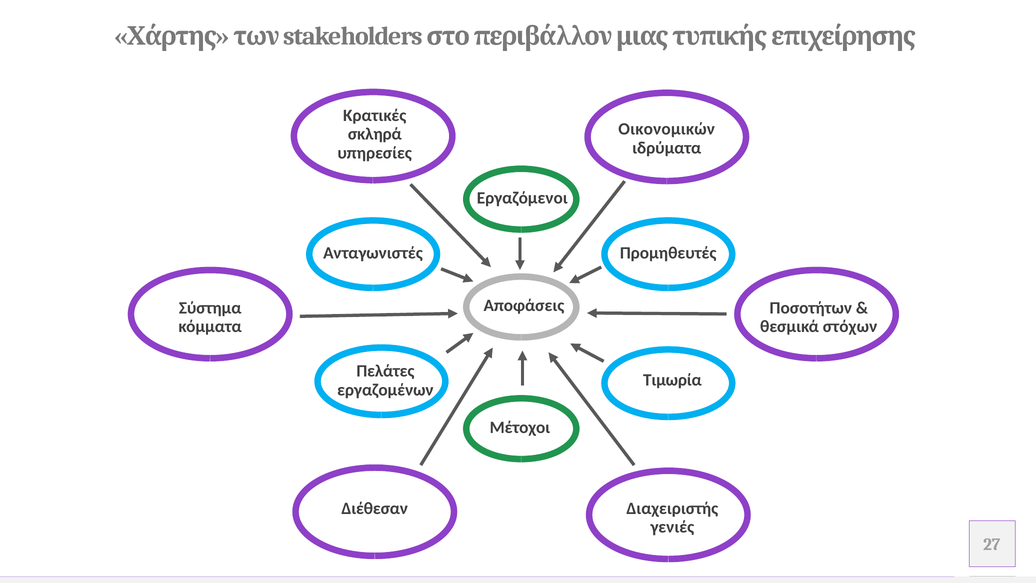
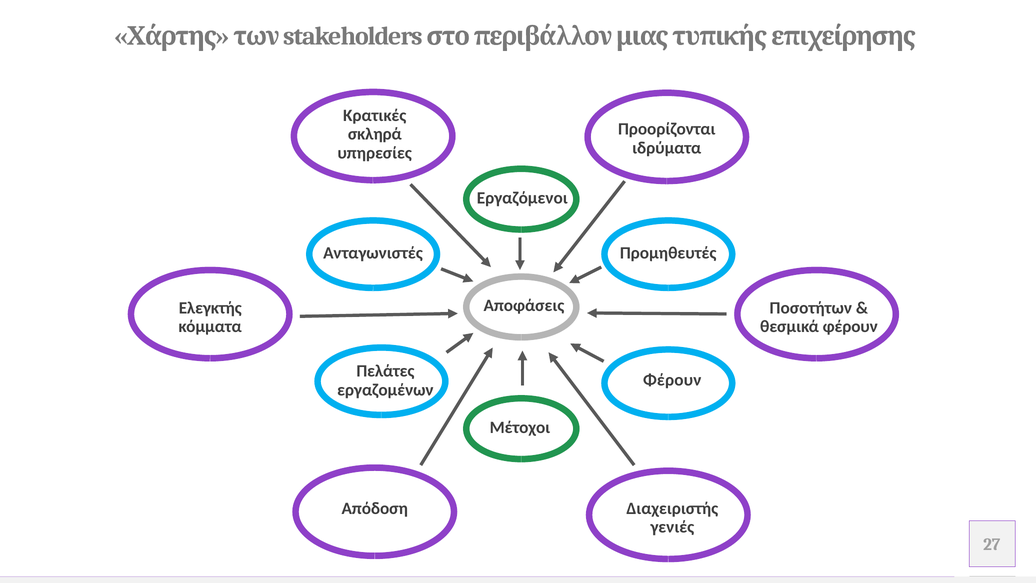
Οικονομικών: Οικονομικών -> Προορίζονται
Σύστημα: Σύστημα -> Ελεγκτής
θεσμικά στόχων: στόχων -> φέρουν
Τιμωρία at (672, 380): Τιμωρία -> Φέρουν
Διέθεσαν: Διέθεσαν -> Απόδοση
